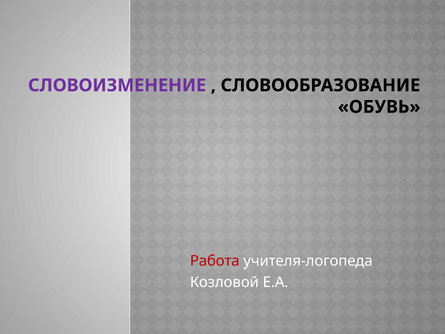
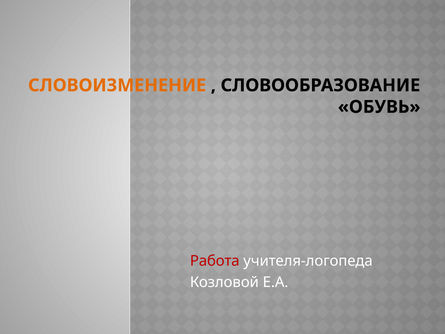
СЛОВОИЗМЕНЕНИЕ colour: purple -> orange
